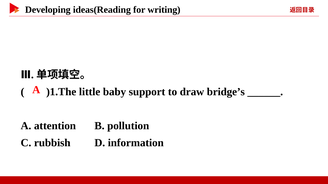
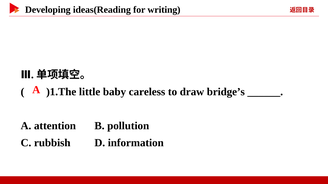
support: support -> careless
